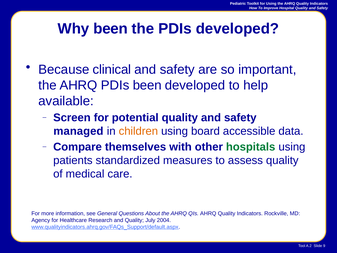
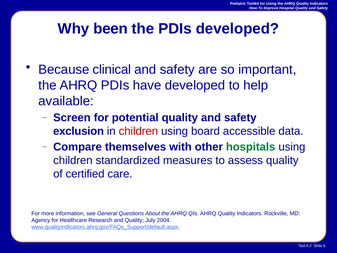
PDIs been: been -> have
managed: managed -> exclusion
children at (138, 131) colour: orange -> red
patients at (73, 160): patients -> children
medical: medical -> certified
